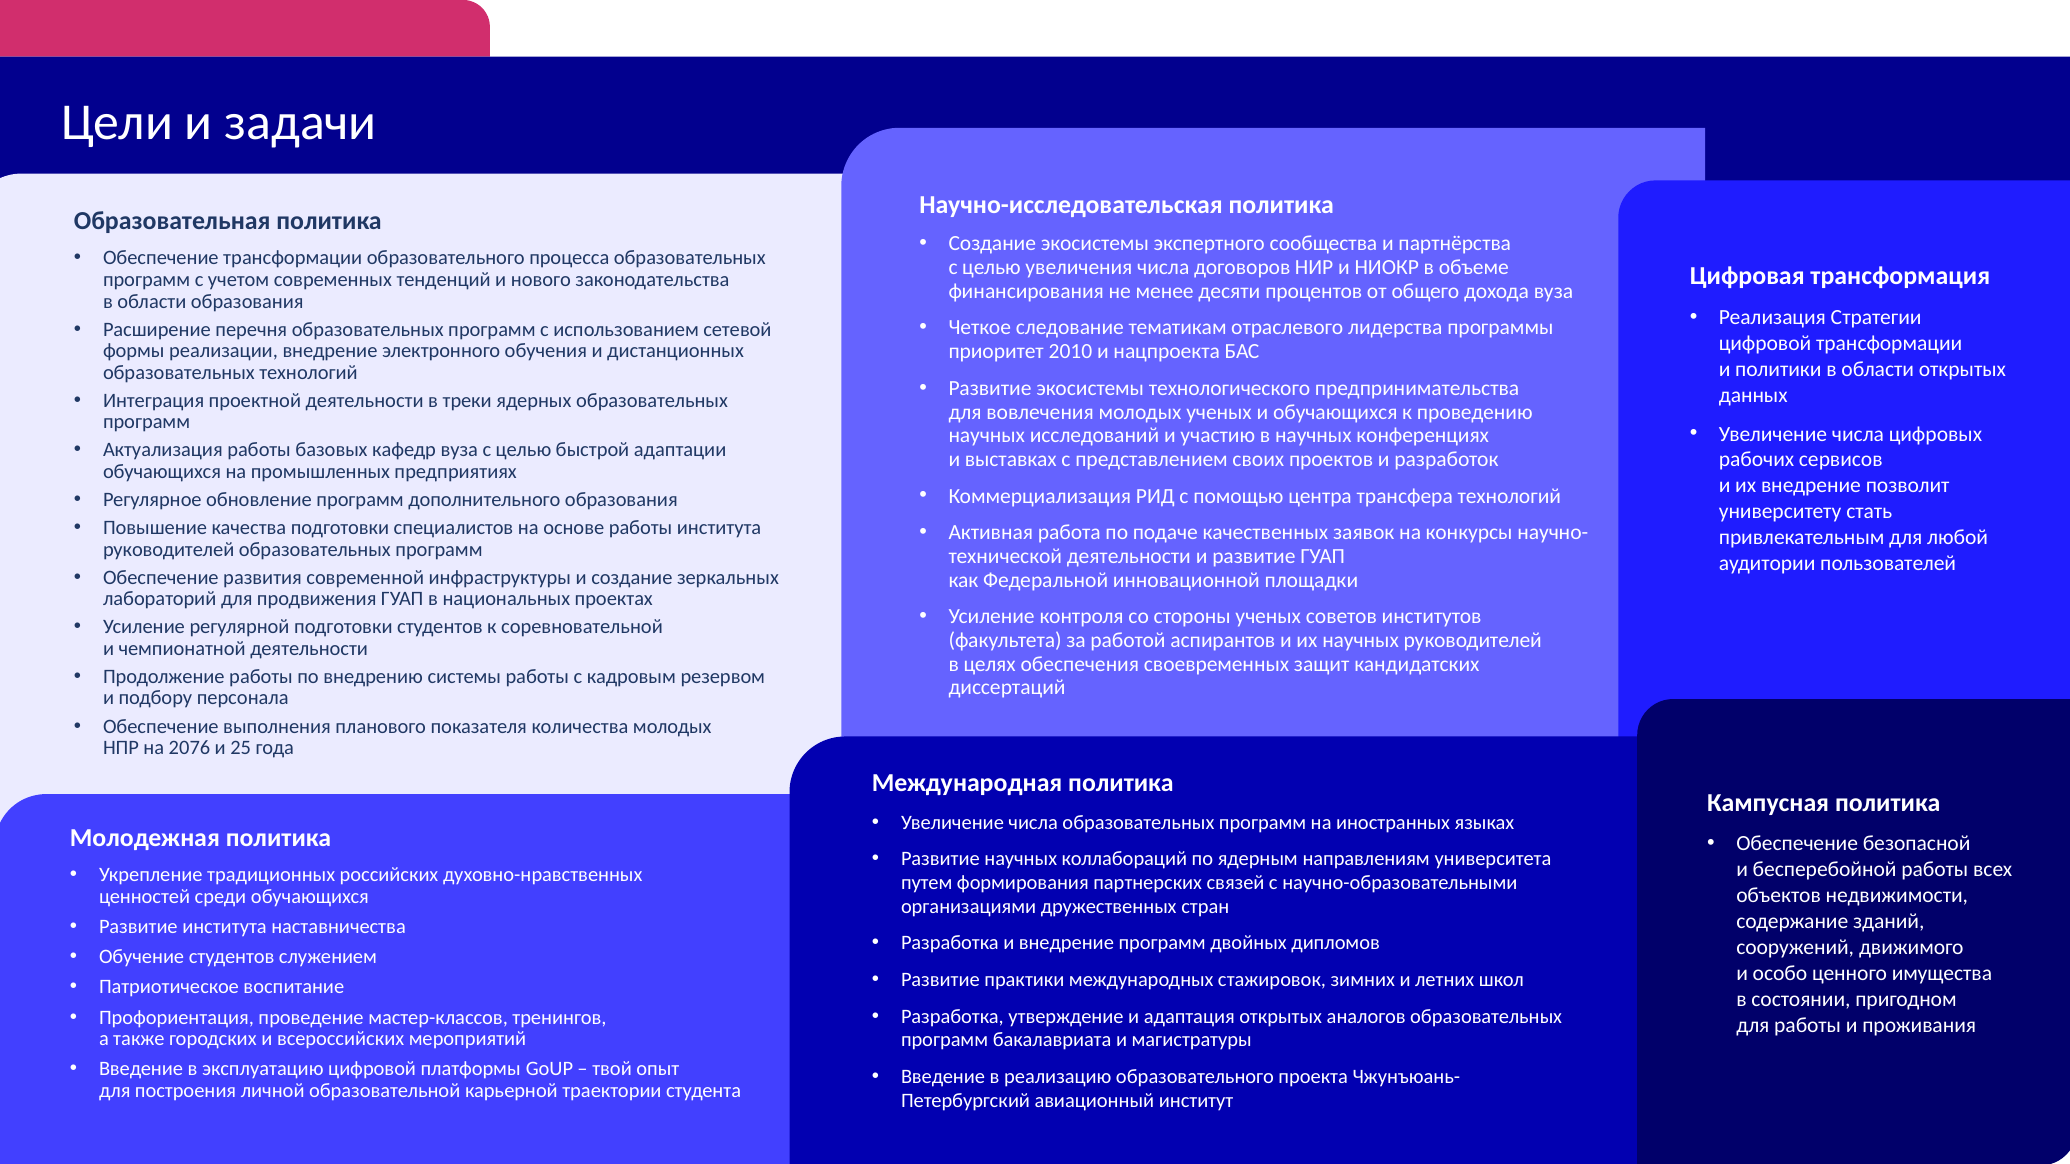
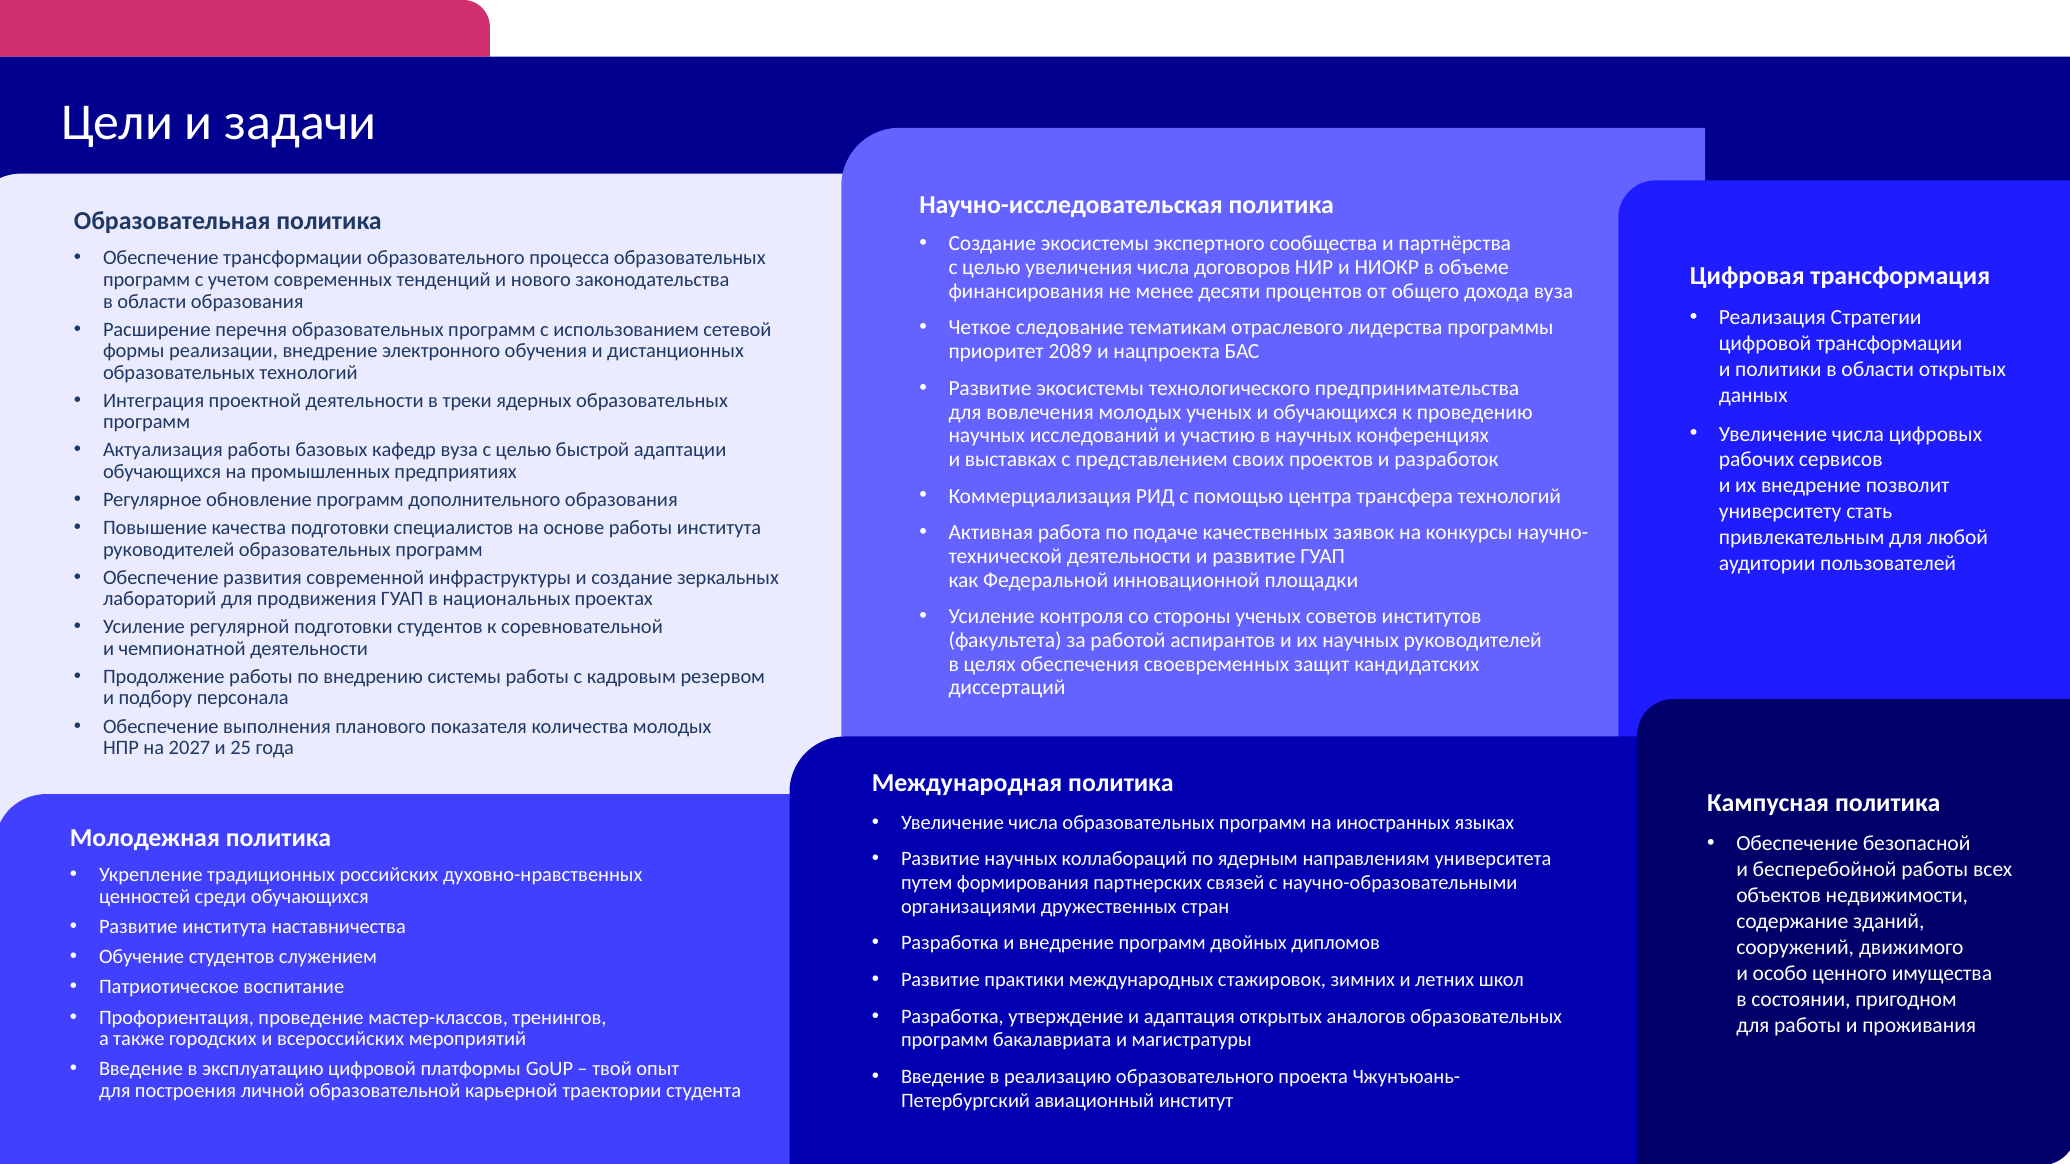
2010: 2010 -> 2089
2076: 2076 -> 2027
